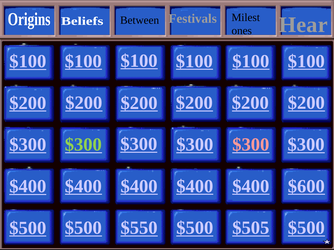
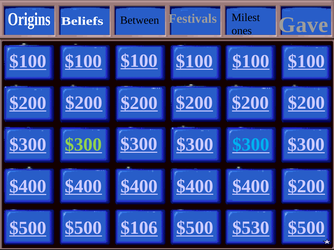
Hear: Hear -> Gave
$300 at (251, 145) colour: pink -> light blue
$600 at (306, 187): $600 -> $200
$550: $550 -> $106
$505: $505 -> $530
